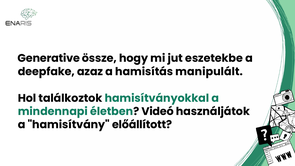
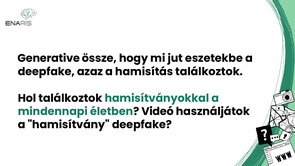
hamisítás manipulált: manipulált -> találkoztok
hamisítvány előállított: előállított -> deepfake
